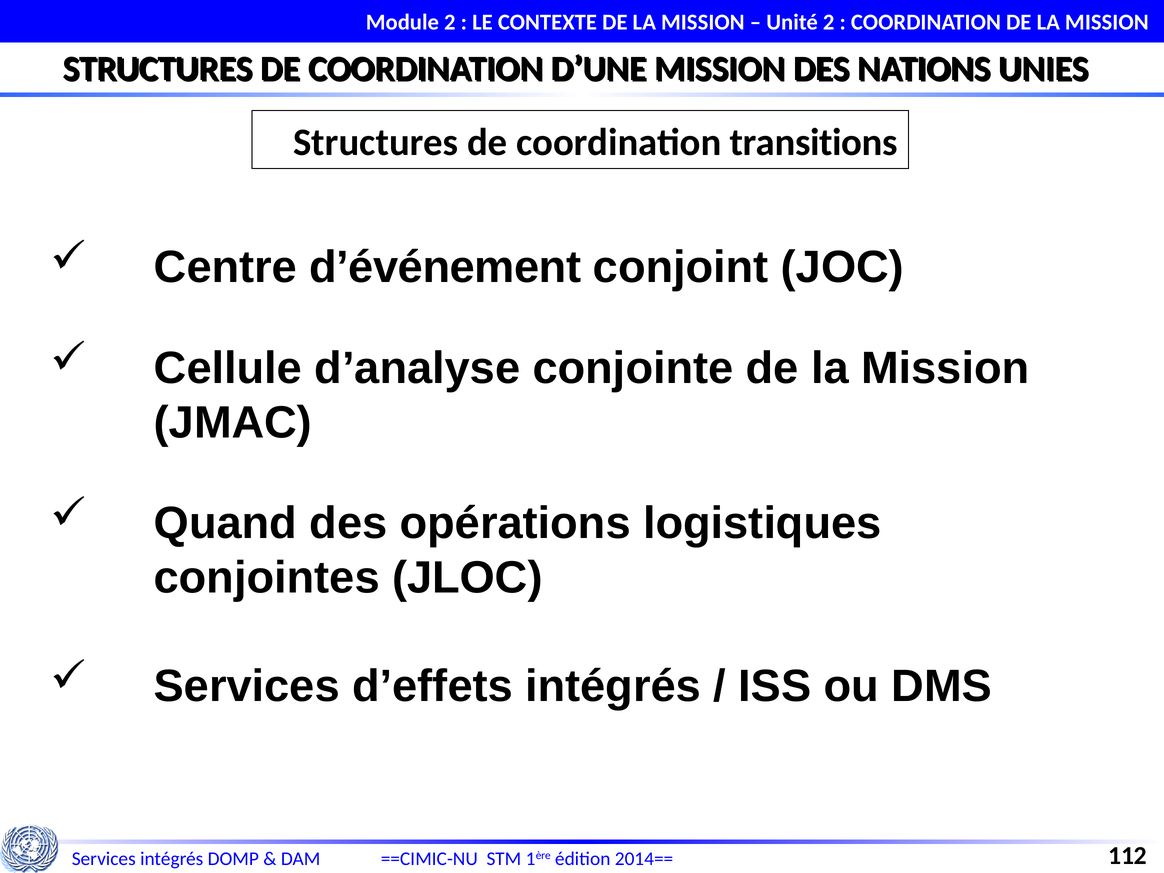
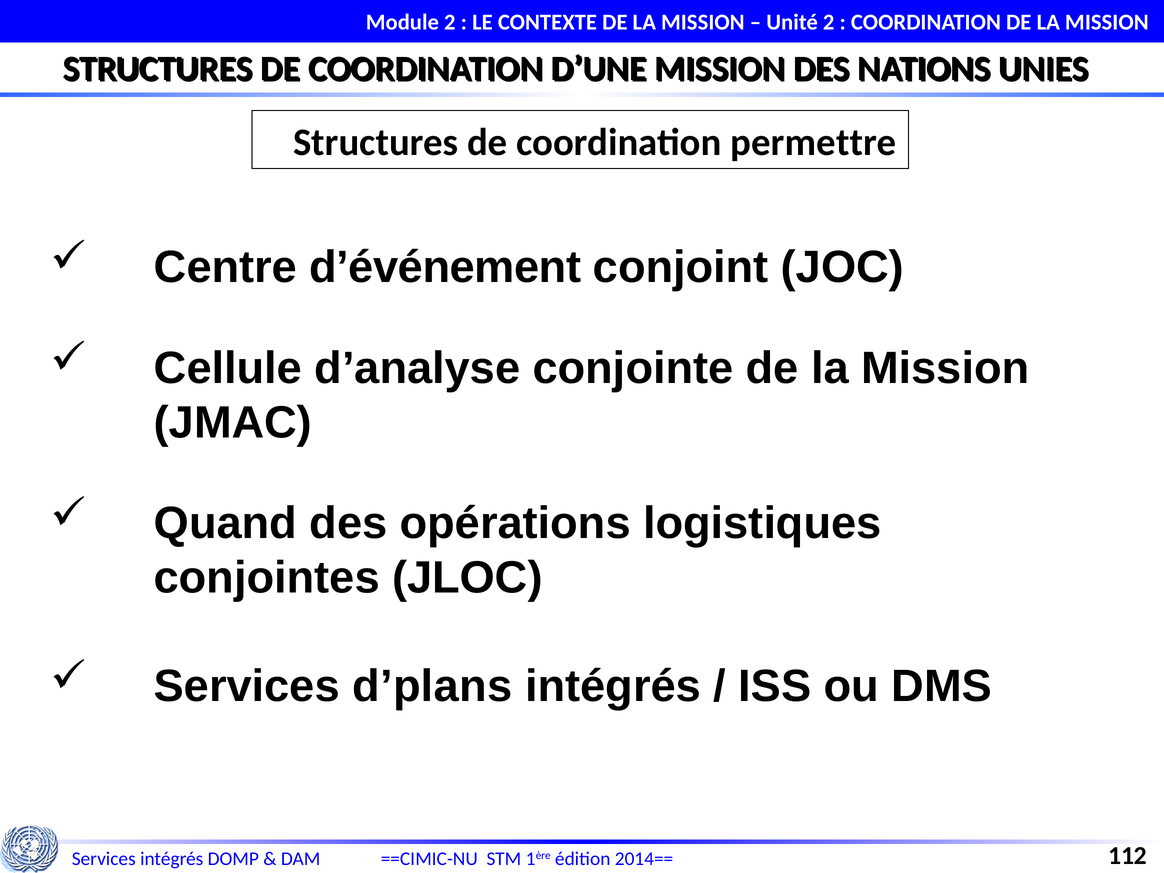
transitions: transitions -> permettre
d’effets: d’effets -> d’plans
